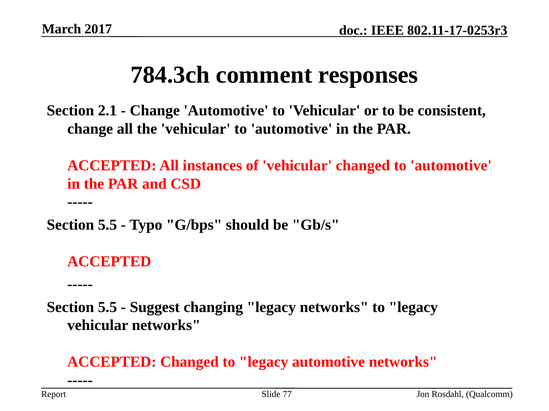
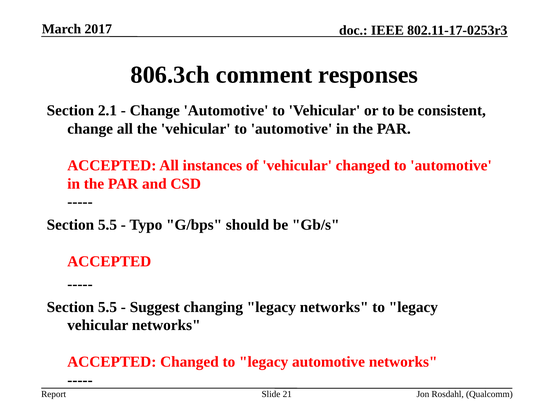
784.3ch: 784.3ch -> 806.3ch
77: 77 -> 21
